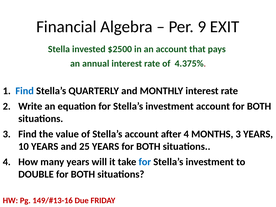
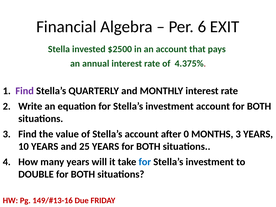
9: 9 -> 6
Find at (25, 91) colour: blue -> purple
after 4: 4 -> 0
